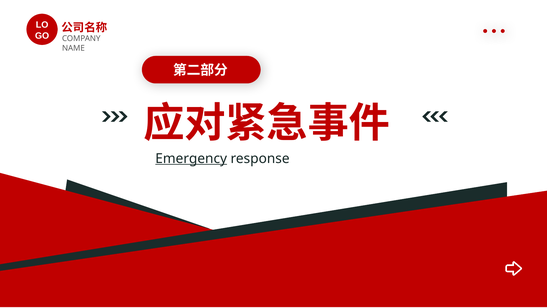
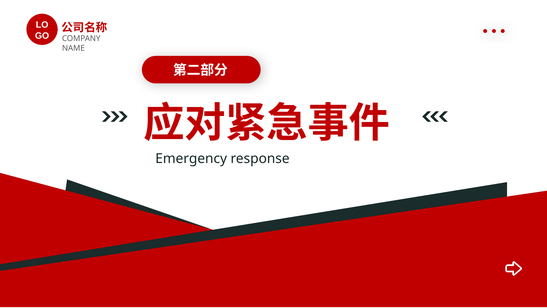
Emergency underline: present -> none
